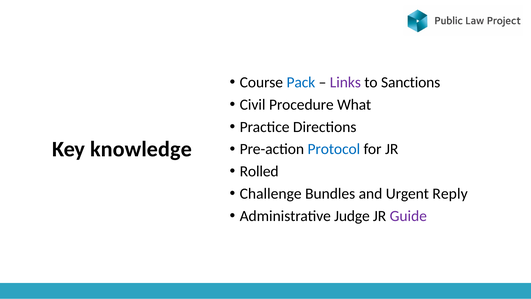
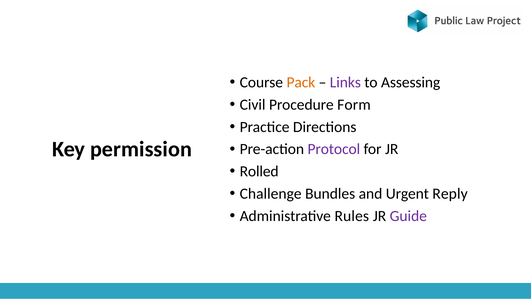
Pack colour: blue -> orange
Sanctions: Sanctions -> Assessing
What: What -> Form
knowledge: knowledge -> permission
Protocol colour: blue -> purple
Judge: Judge -> Rules
